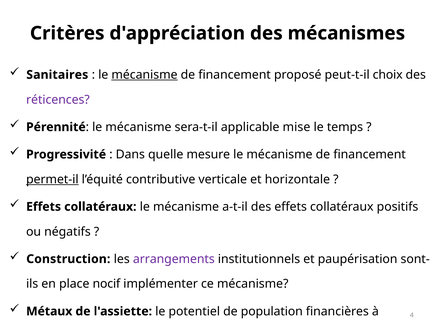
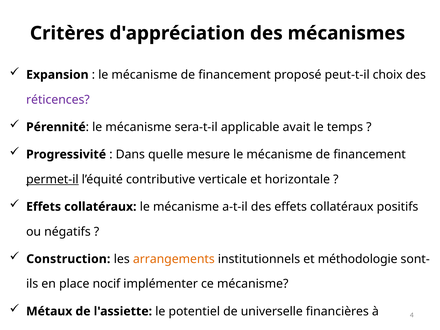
Sanitaires: Sanitaires -> Expansion
mécanisme at (144, 75) underline: present -> none
mise: mise -> avait
arrangements colour: purple -> orange
paupérisation: paupérisation -> méthodologie
population: population -> universelle
